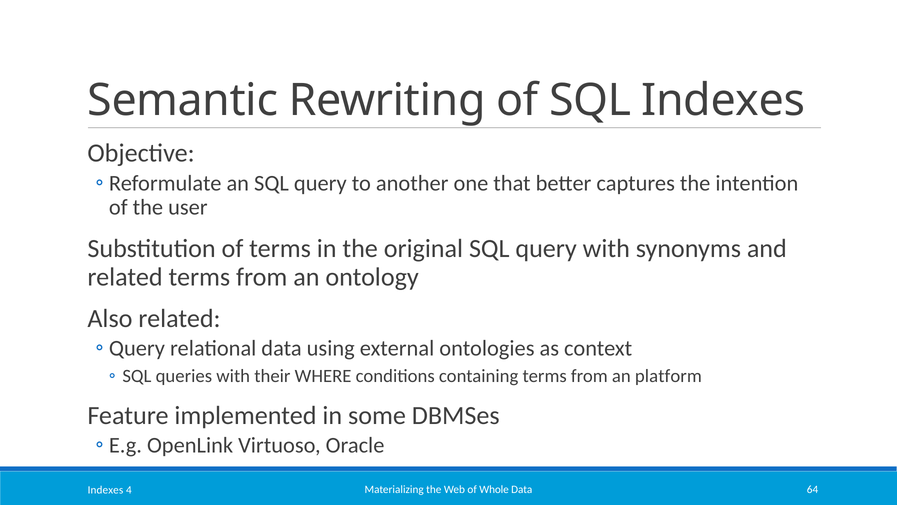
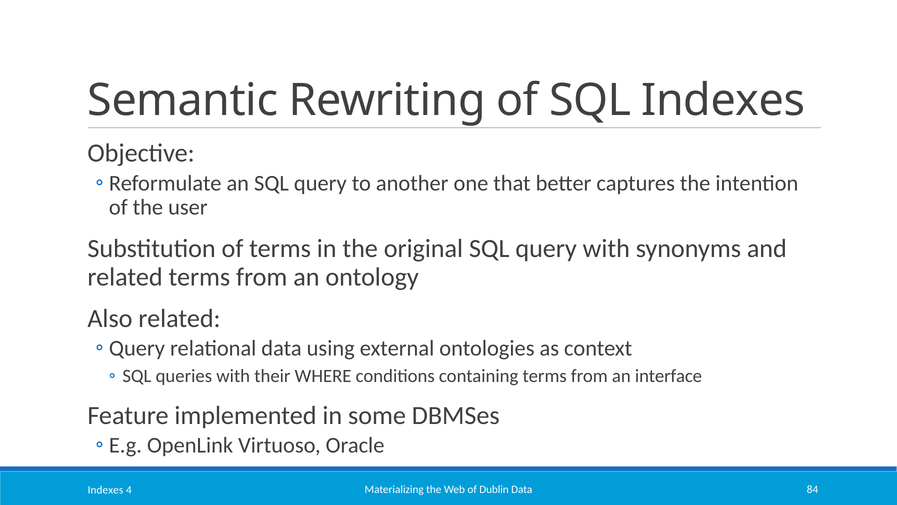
platform: platform -> interface
Whole: Whole -> Dublin
64: 64 -> 84
